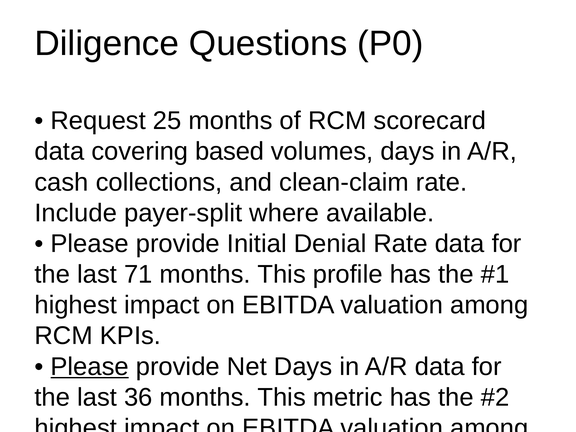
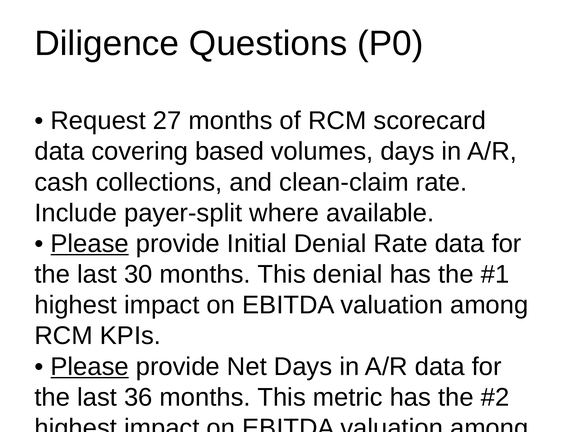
25: 25 -> 27
Please at (90, 244) underline: none -> present
71: 71 -> 30
This profile: profile -> denial
